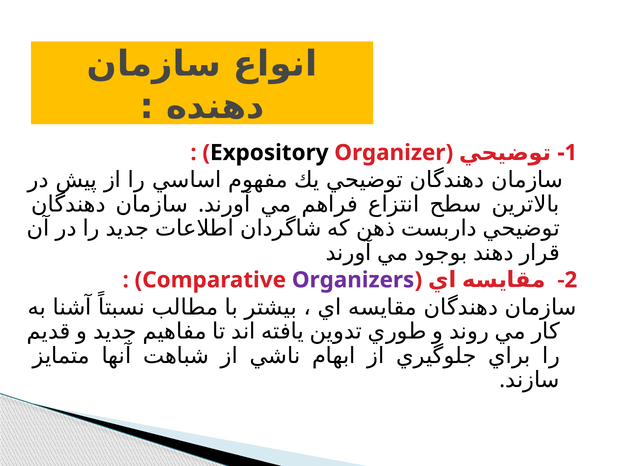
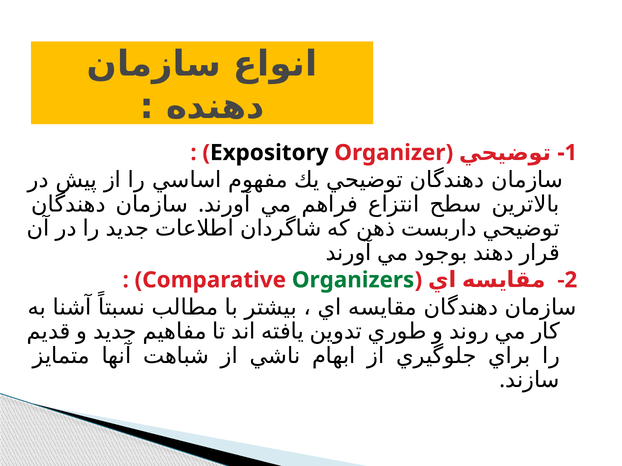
Organizers colour: purple -> green
